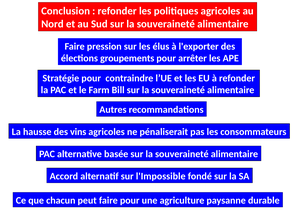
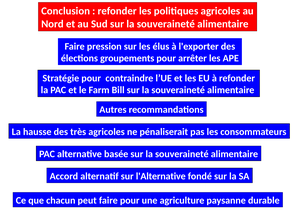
vins: vins -> très
l'Impossible: l'Impossible -> l'Alternative
